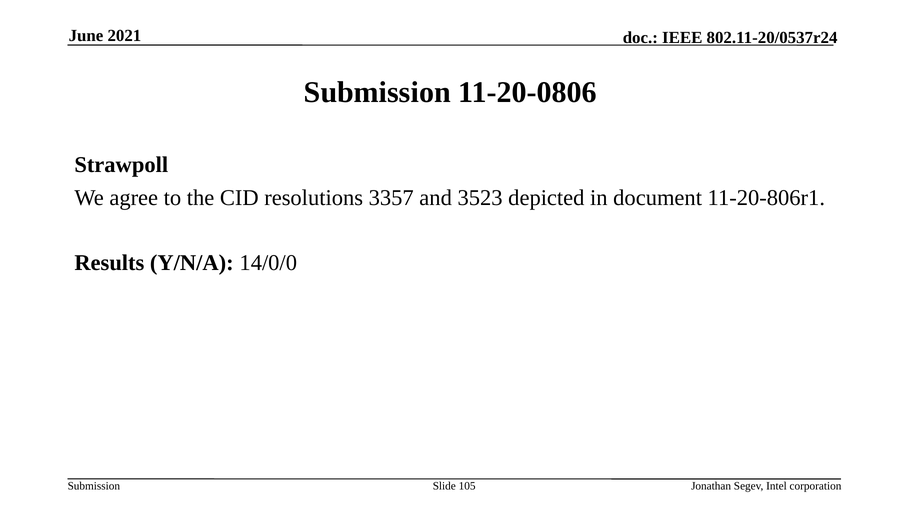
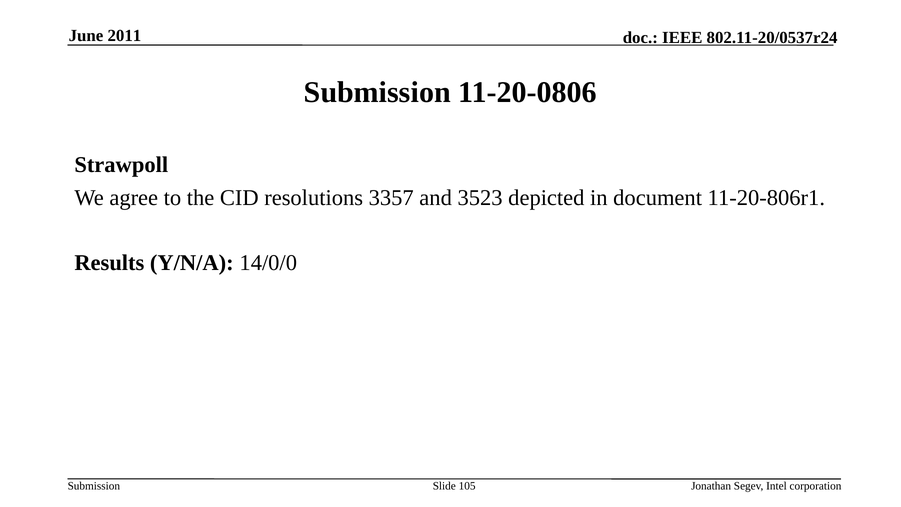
2021: 2021 -> 2011
